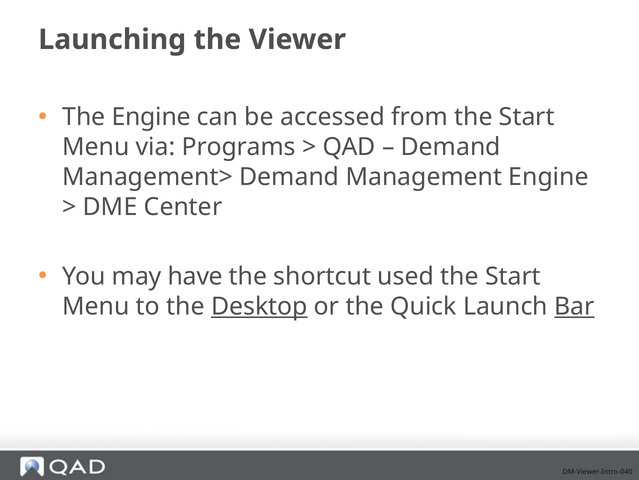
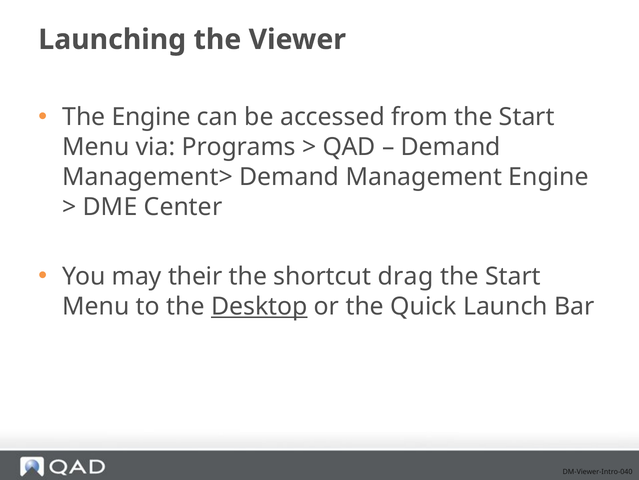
have: have -> their
used: used -> drag
Bar underline: present -> none
